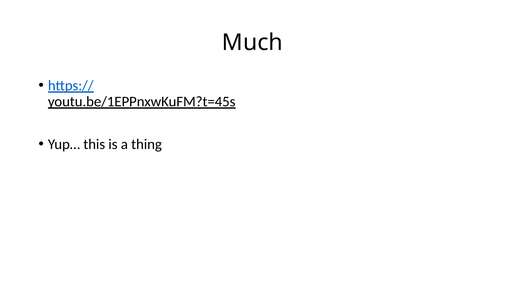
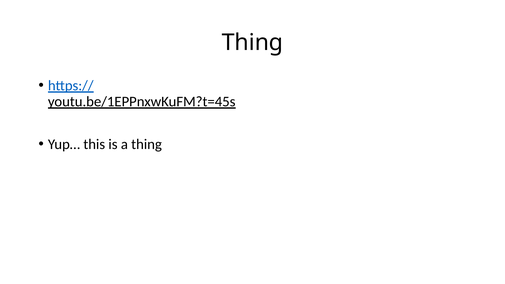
Much at (252, 42): Much -> Thing
